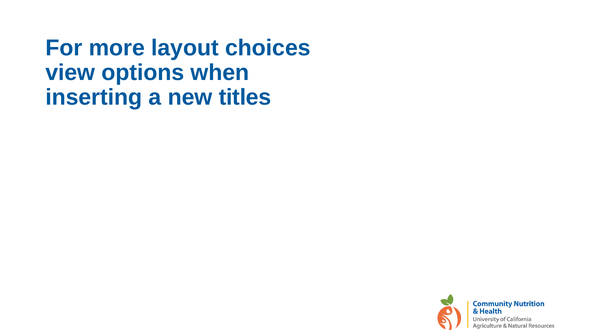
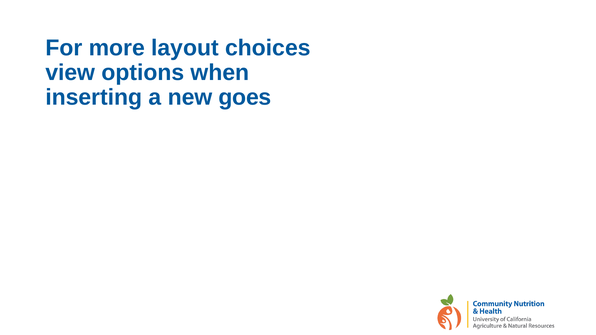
titles: titles -> goes
